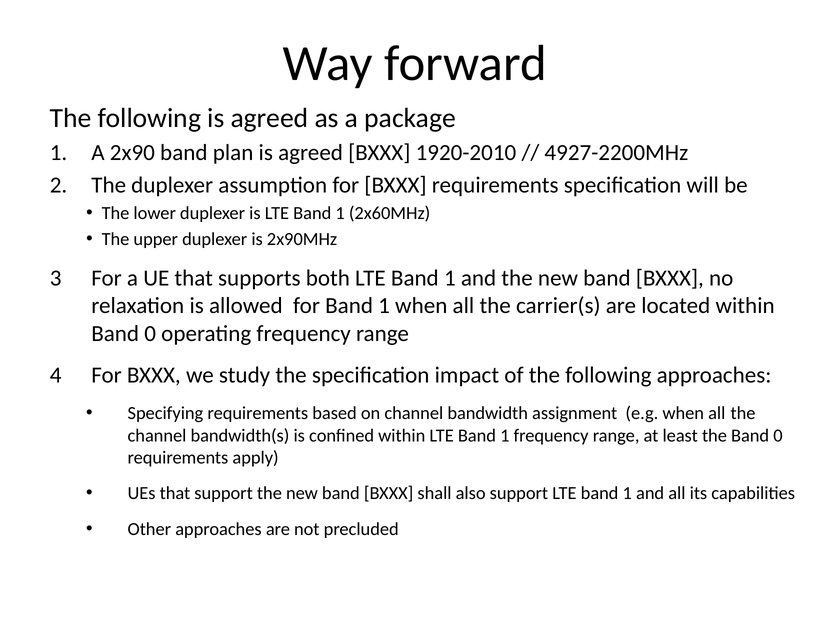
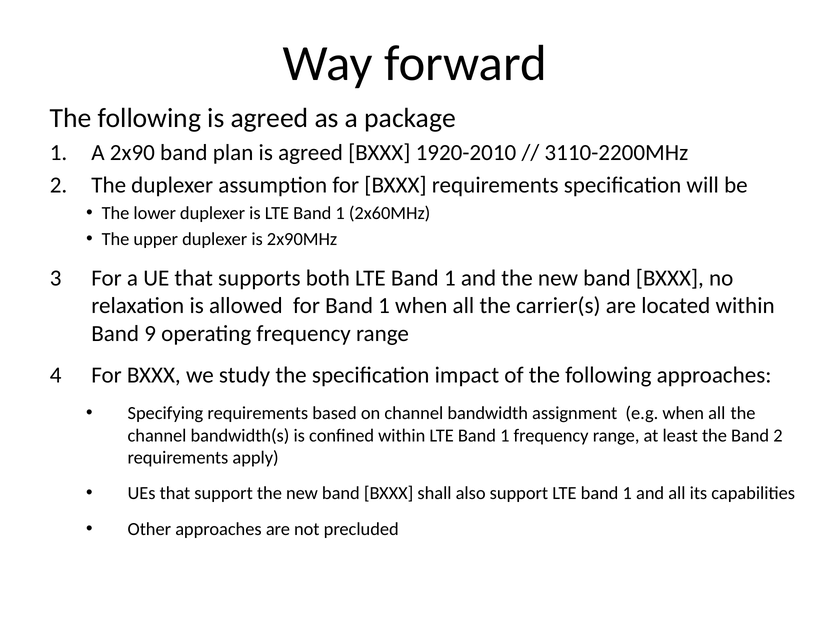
4927-2200MHz: 4927-2200MHz -> 3110-2200MHz
0 at (150, 334): 0 -> 9
the Band 0: 0 -> 2
